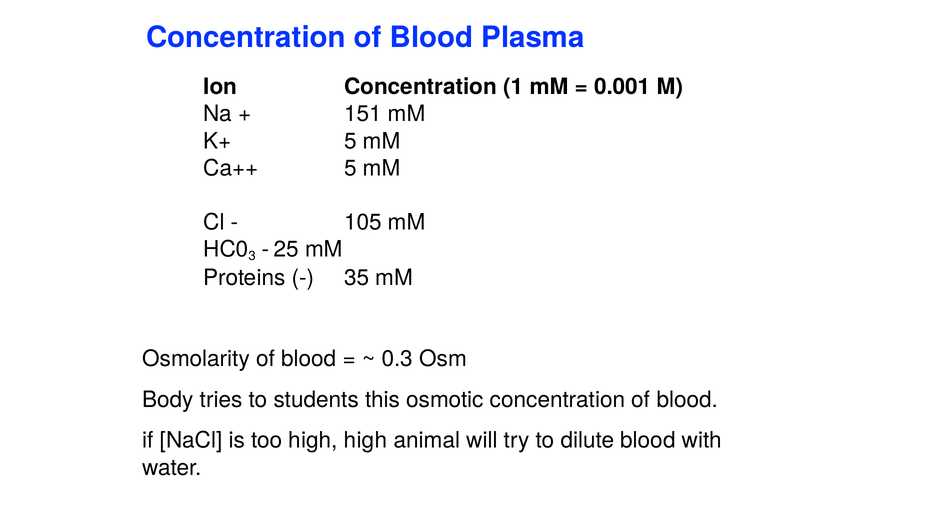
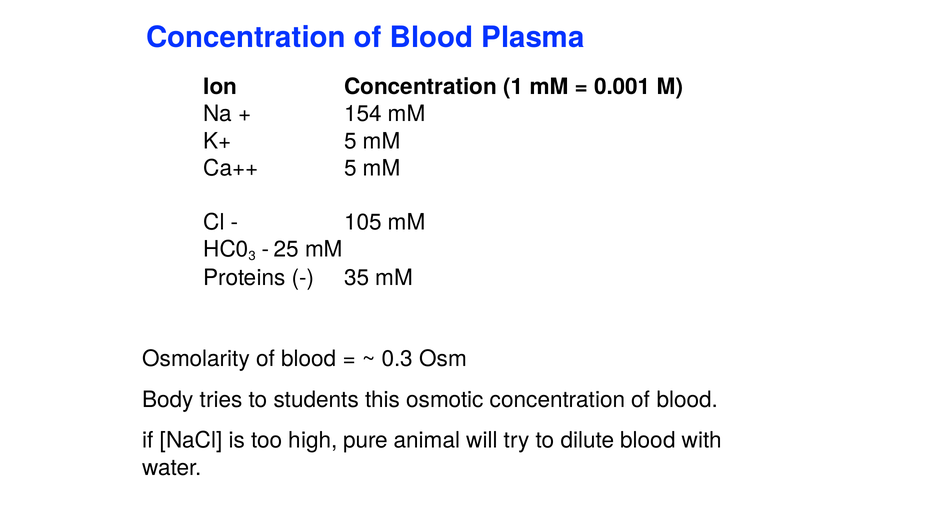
151: 151 -> 154
high high: high -> pure
